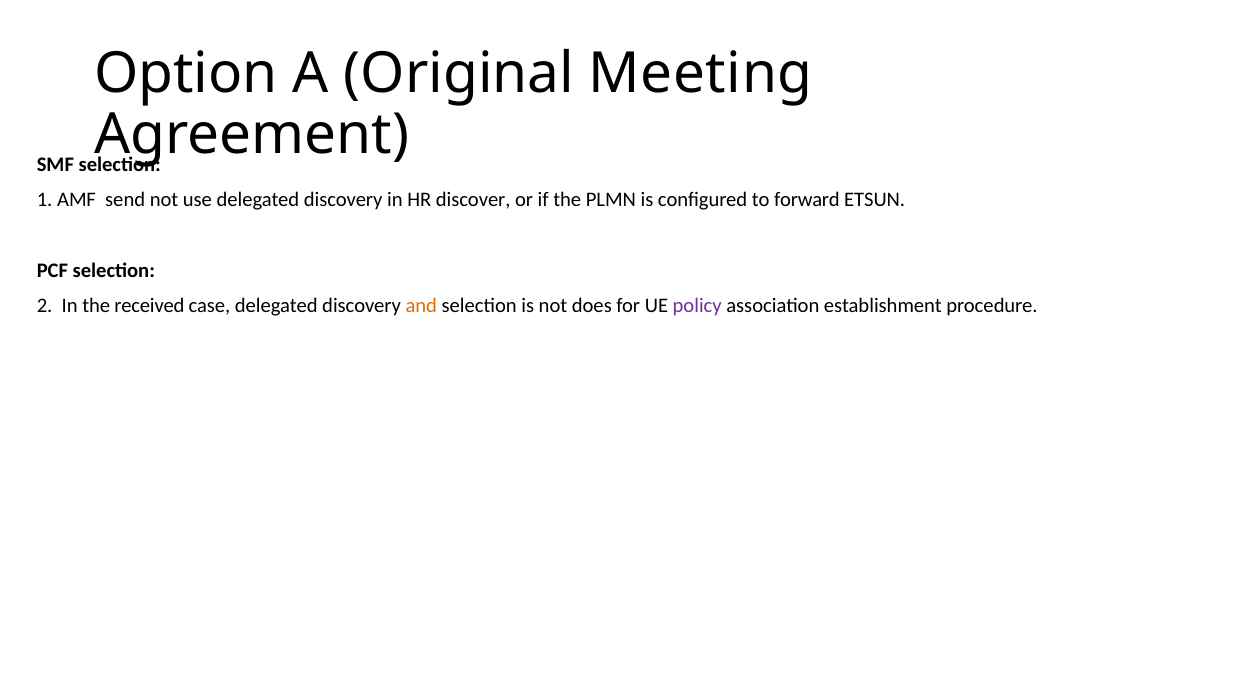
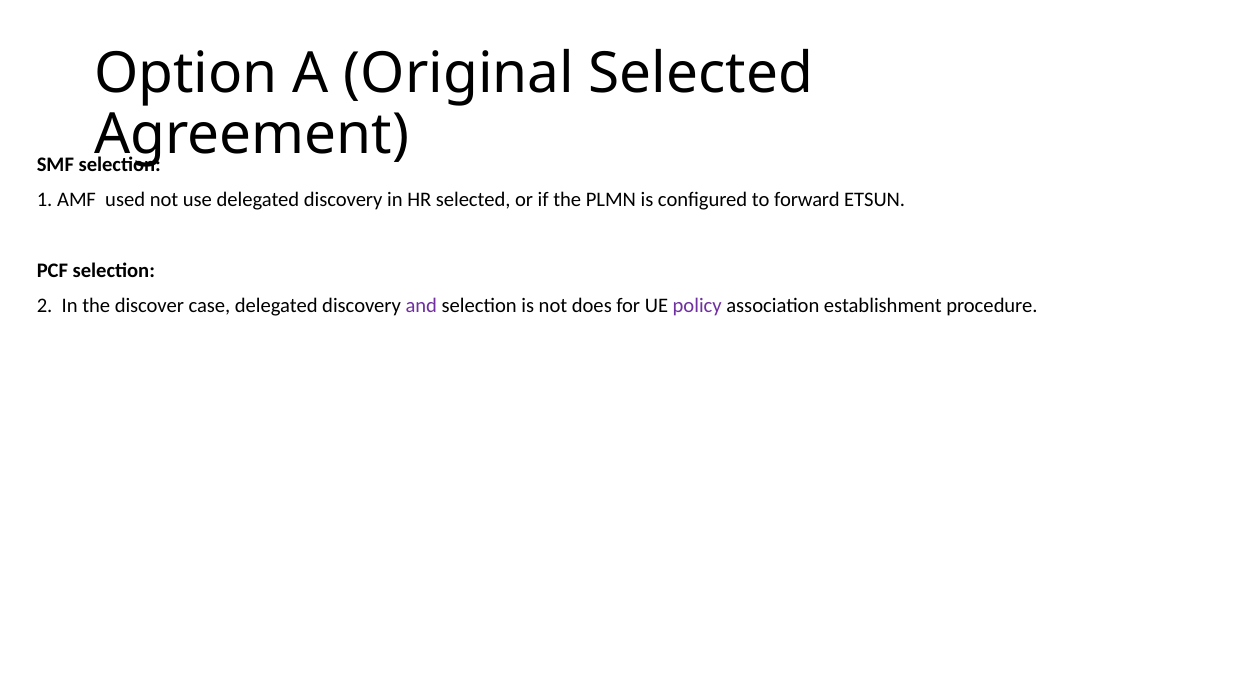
Original Meeting: Meeting -> Selected
send: send -> used
HR discover: discover -> selected
received: received -> discover
and colour: orange -> purple
